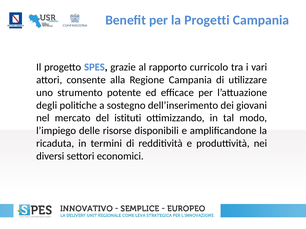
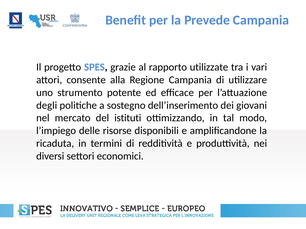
Progetti: Progetti -> Prevede
curricolo: curricolo -> utilizzate
